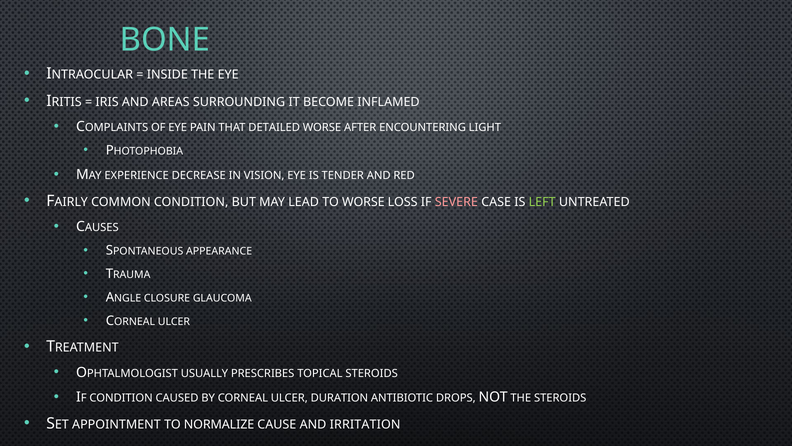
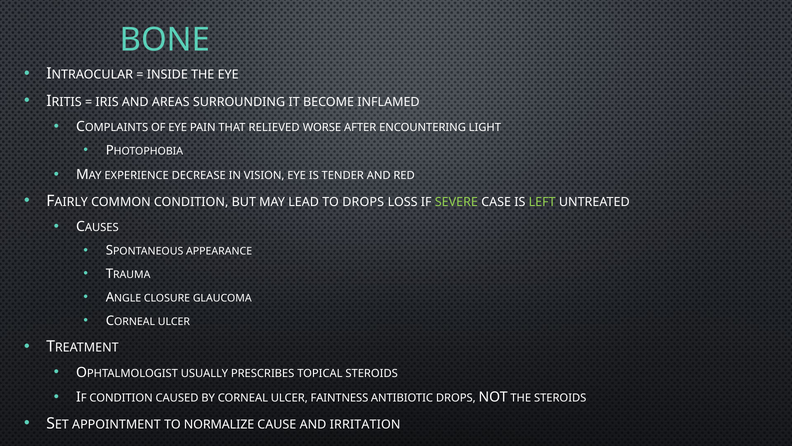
DETAILED: DETAILED -> RELIEVED
TO WORSE: WORSE -> DROPS
SEVERE colour: pink -> light green
DURATION: DURATION -> FAINTNESS
